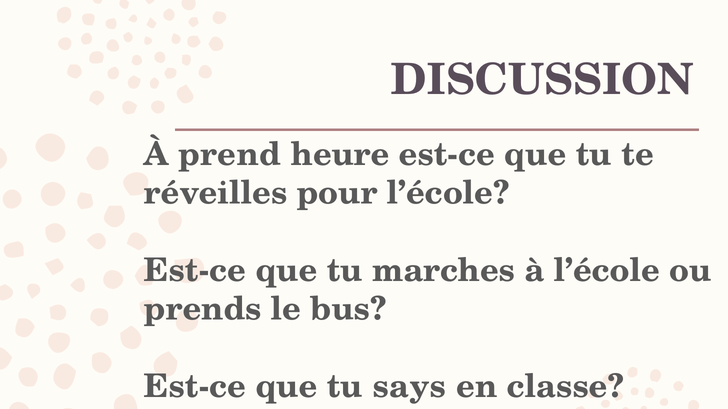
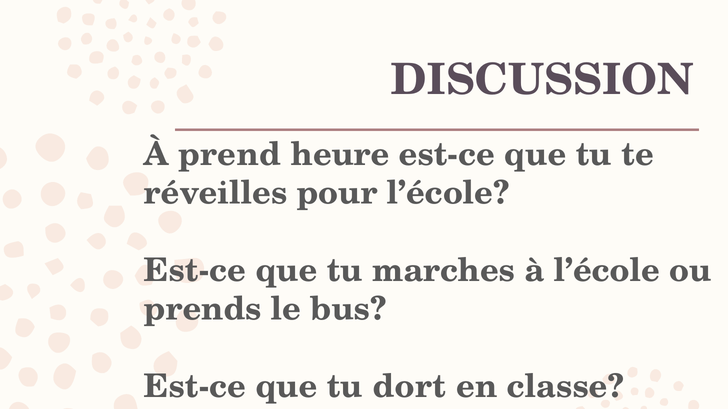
says: says -> dort
